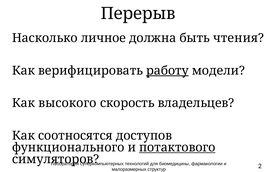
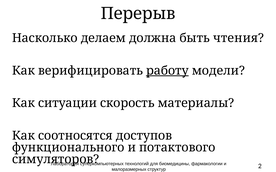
личное: личное -> делаем
высокого: высокого -> ситуации
владельцев: владельцев -> материалы
потактового underline: present -> none
